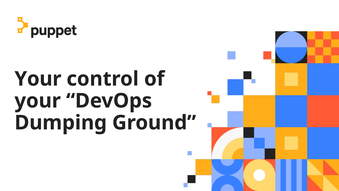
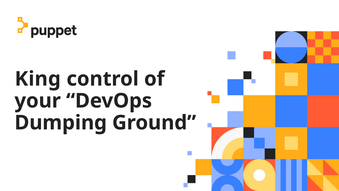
Your at (38, 79): Your -> King
